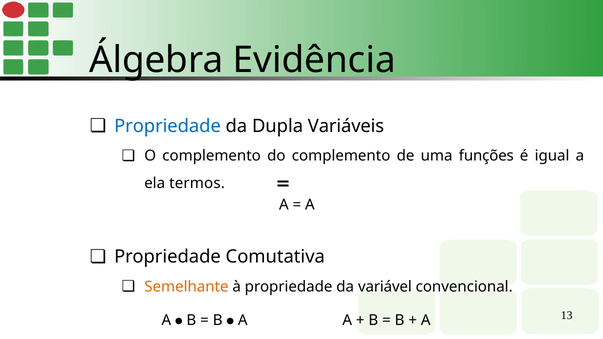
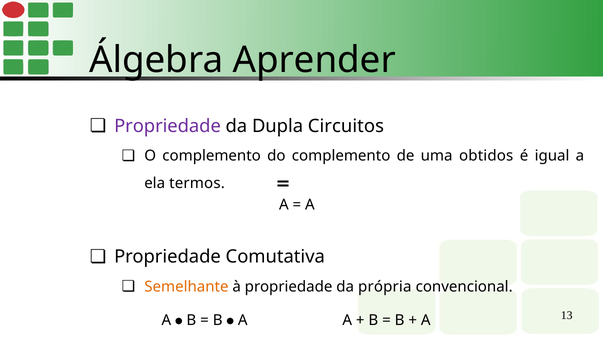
Evidência: Evidência -> Aprender
Propriedade at (168, 126) colour: blue -> purple
Variáveis: Variáveis -> Circuitos
funções: funções -> obtidos
variável: variável -> própria
